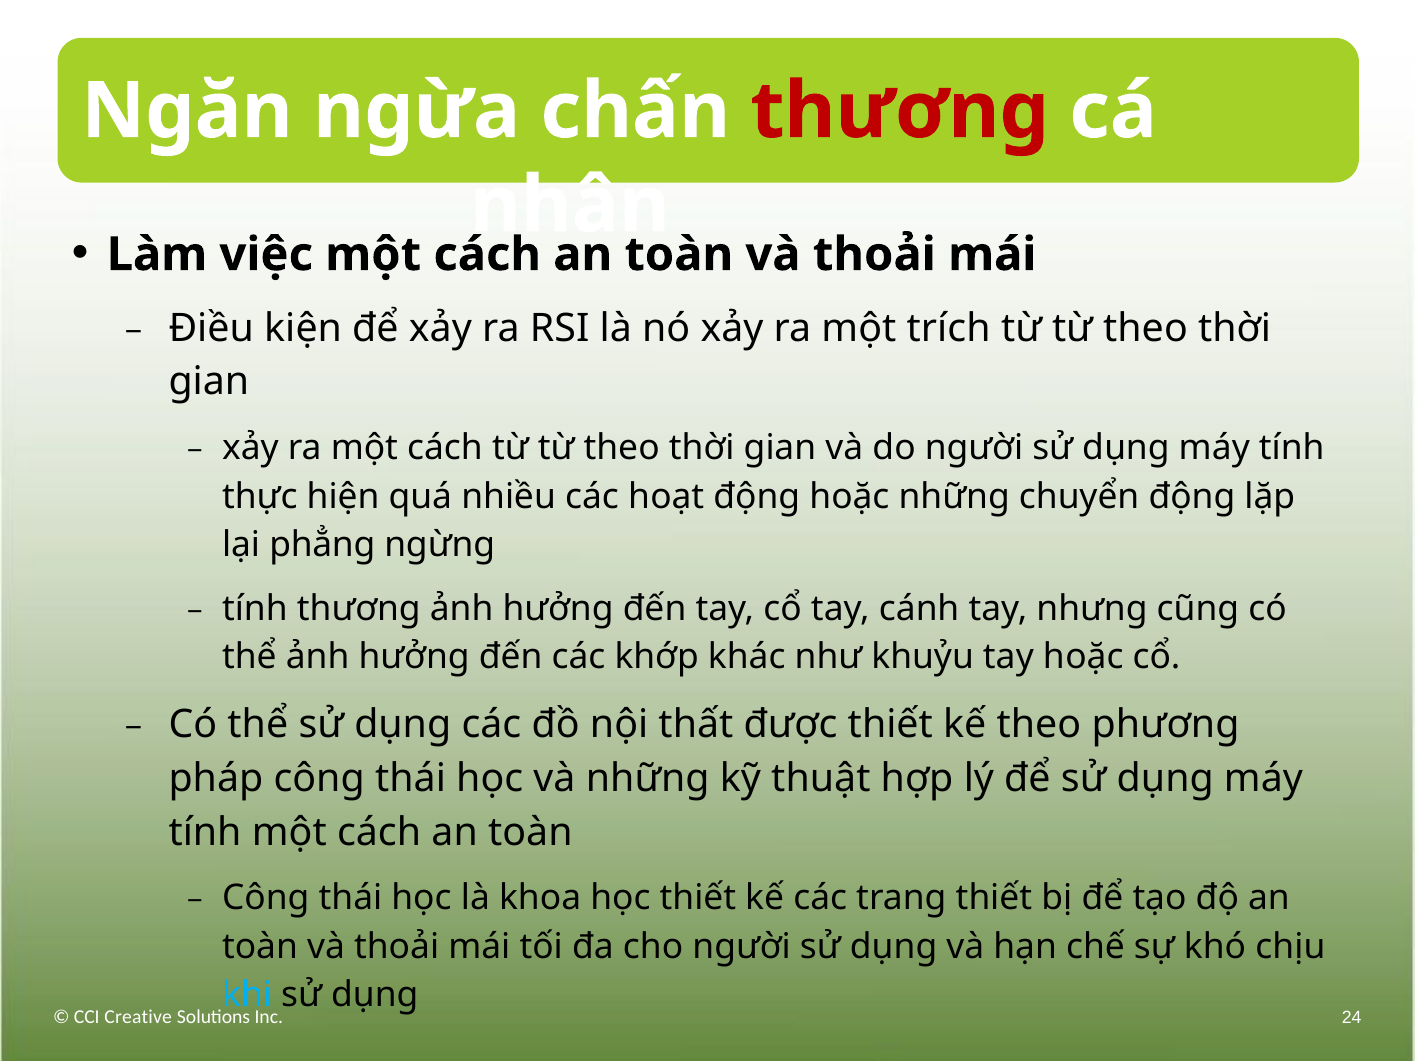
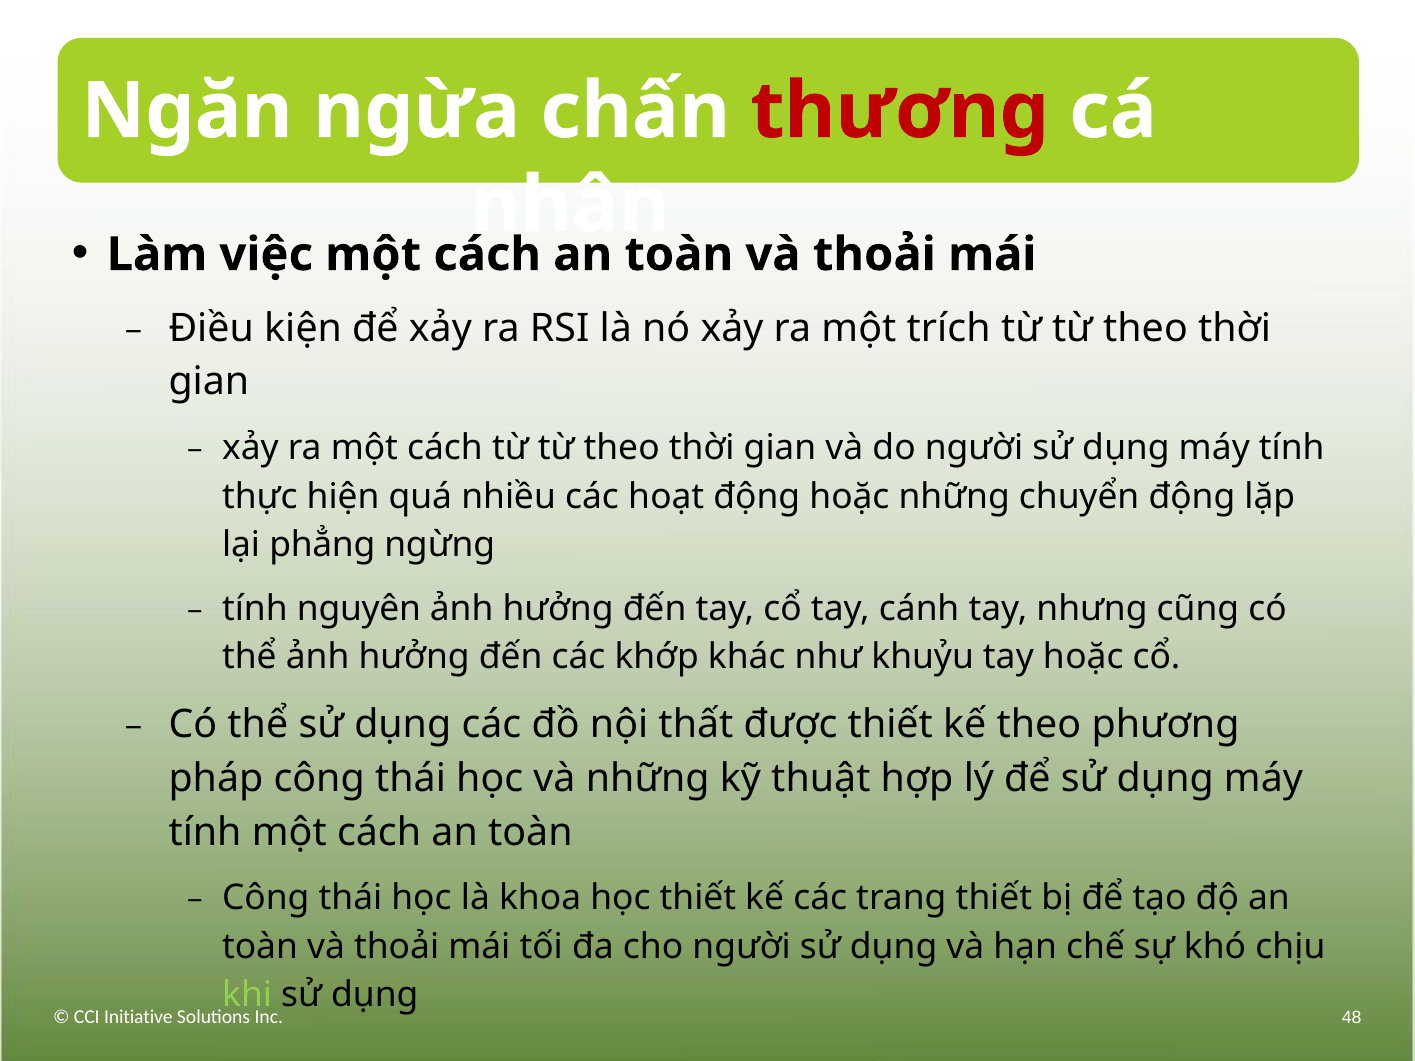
tính thương: thương -> nguyên
khi colour: light blue -> light green
Creative: Creative -> Initiative
24: 24 -> 48
